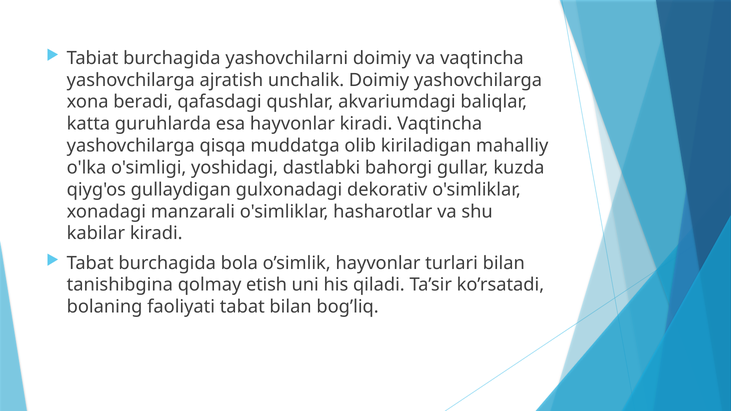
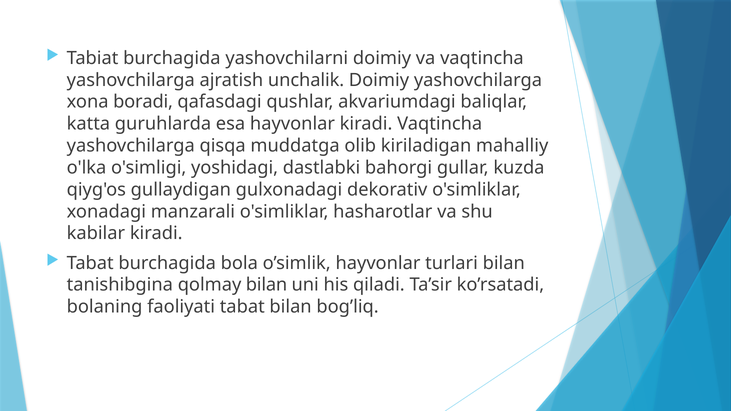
beradi: beradi -> boradi
qolmay etish: etish -> bilan
